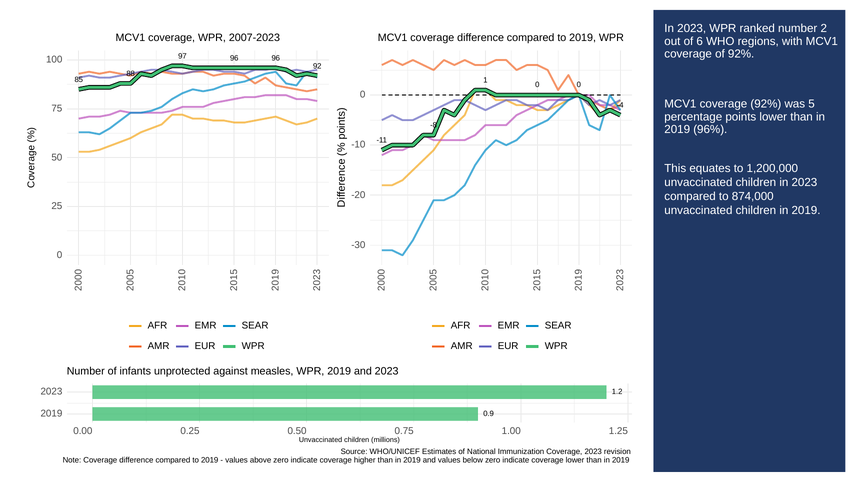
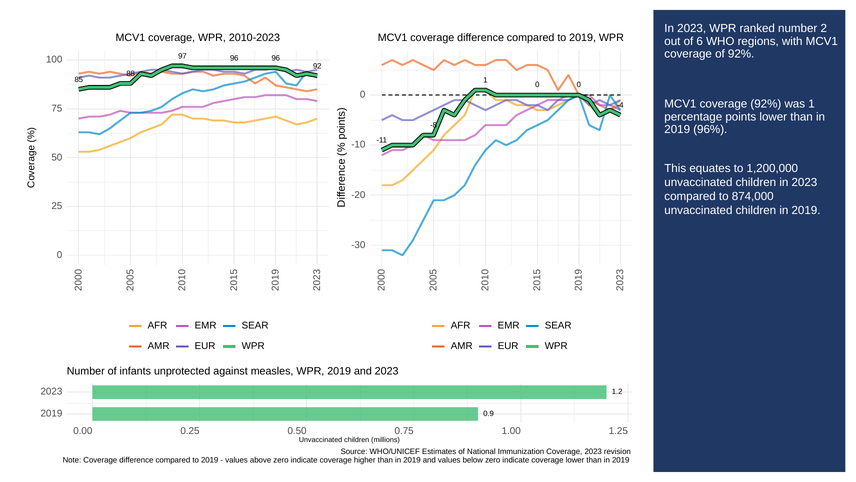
2007-2023: 2007-2023 -> 2010-2023
was 5: 5 -> 1
